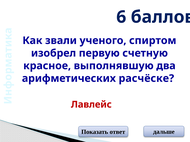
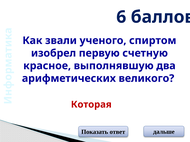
расчёске: расчёске -> великого
Лавлейс: Лавлейс -> Которая
